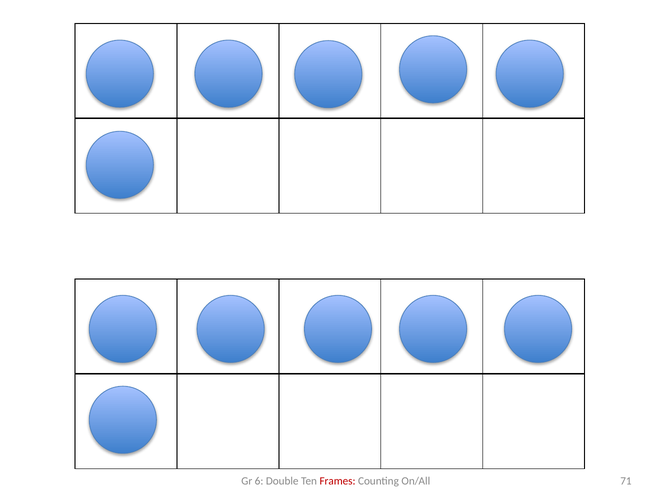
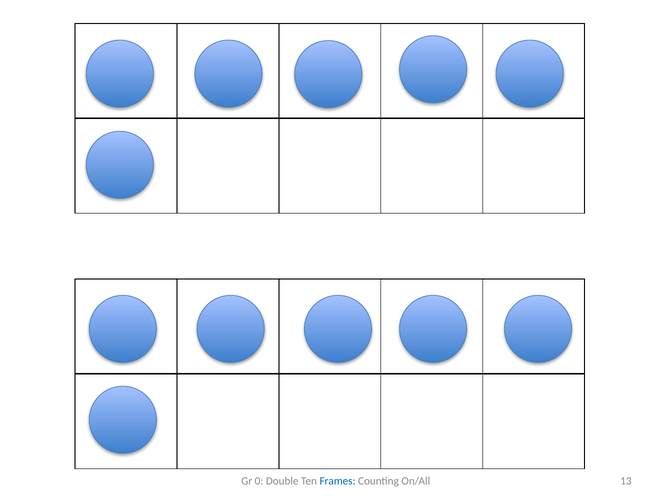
6: 6 -> 0
Frames colour: red -> blue
71: 71 -> 13
